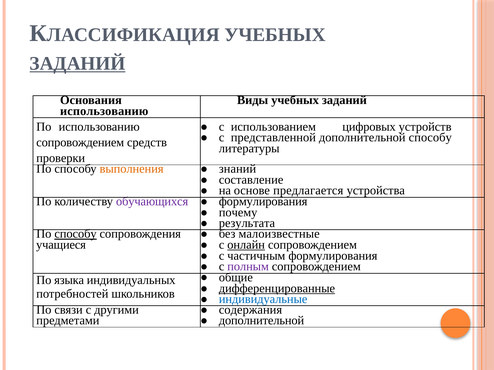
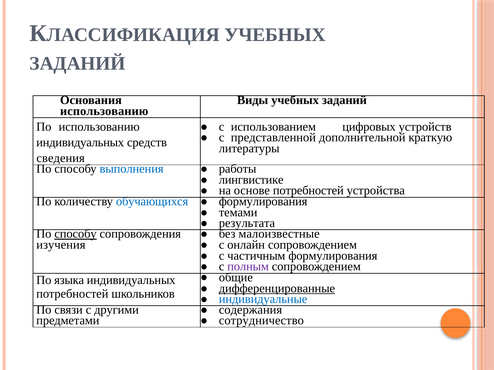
ЗАДАНИЙ at (77, 64) underline: present -> none
дополнительной способу: способу -> краткую
сопровождением at (80, 143): сопровождением -> индивидуальных
проверки: проверки -> сведения
выполнения colour: orange -> blue
знаний: знаний -> работы
составление: составление -> лингвистике
основе предлагается: предлагается -> потребностей
обучающихся colour: purple -> blue
почему: почему -> темами
учащиеся: учащиеся -> изучения
онлайн underline: present -> none
дополнительной at (261, 321): дополнительной -> сотрудничество
